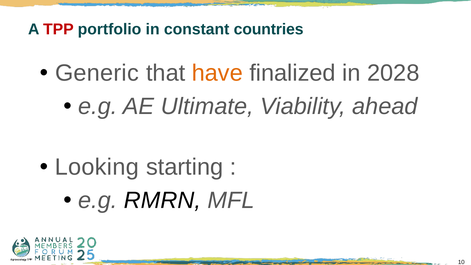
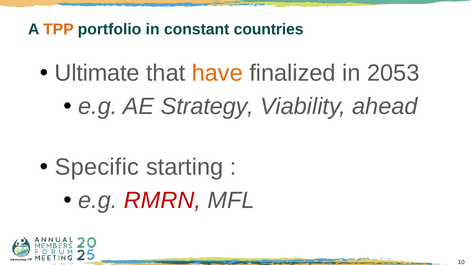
TPP colour: red -> orange
Generic: Generic -> Ultimate
2028: 2028 -> 2053
Ultimate: Ultimate -> Strategy
Looking: Looking -> Specific
RMRN colour: black -> red
